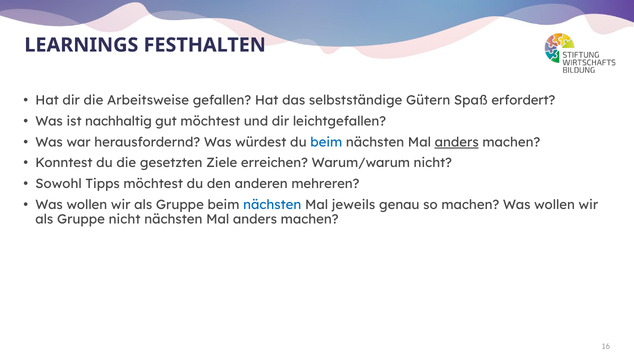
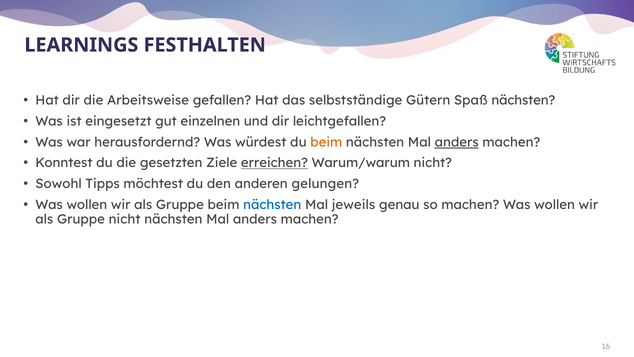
Spaß erfordert: erfordert -> nächsten
nachhaltig: nachhaltig -> eingesetzt
gut möchtest: möchtest -> einzelnen
beim at (326, 142) colour: blue -> orange
erreichen underline: none -> present
mehreren: mehreren -> gelungen
